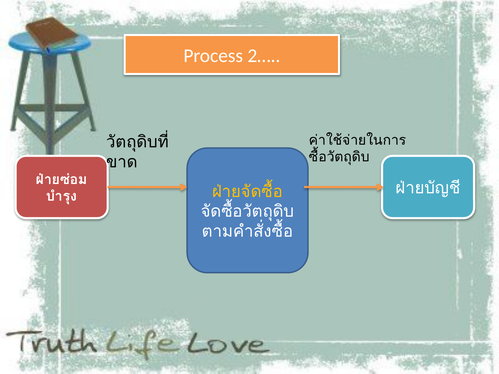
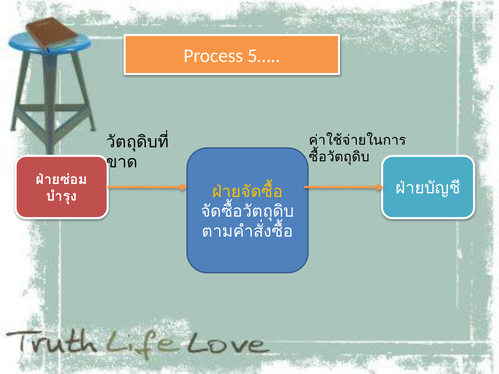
2…: 2… -> 5…
